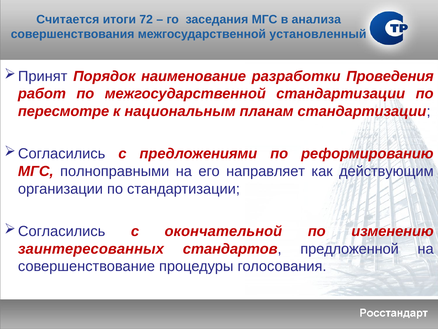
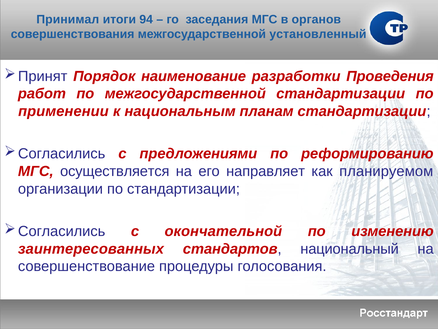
Считается: Считается -> Принимал
72: 72 -> 94
анализа: анализа -> органов
пересмотре: пересмотре -> применении
полноправными: полноправными -> осуществляется
действующим: действующим -> планируемом
предложенной: предложенной -> национальный
